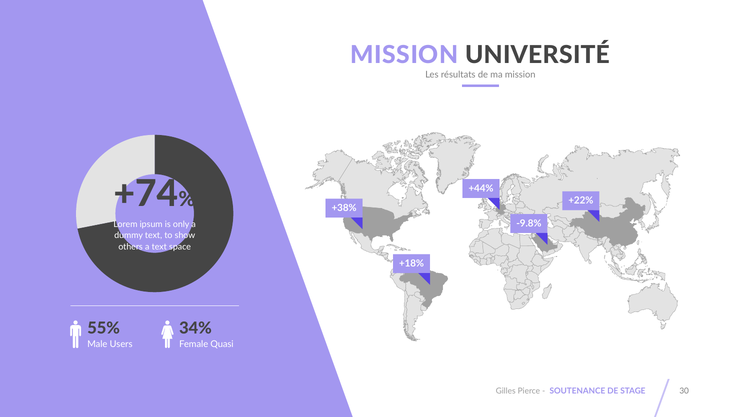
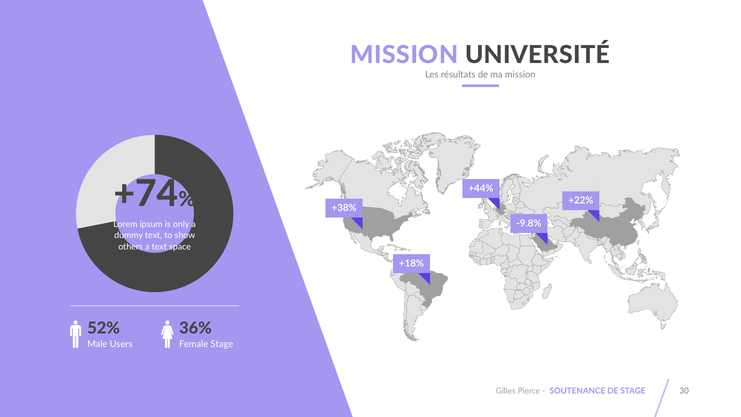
55%: 55% -> 52%
34%: 34% -> 36%
Female Quasi: Quasi -> Stage
